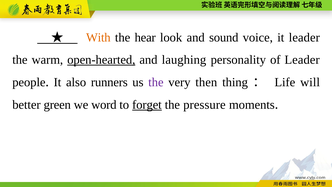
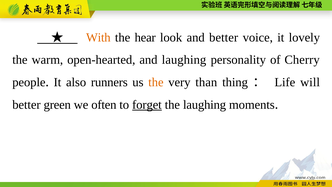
and sound: sound -> better
it leader: leader -> lovely
open-hearted underline: present -> none
of Leader: Leader -> Cherry
the at (156, 82) colour: purple -> orange
then: then -> than
word: word -> often
the pressure: pressure -> laughing
